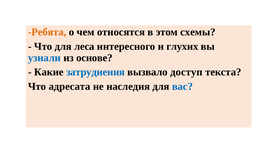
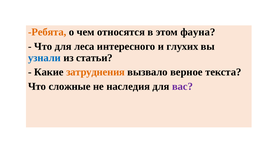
схемы: схемы -> фауна
основе: основе -> статьи
затруднения colour: blue -> orange
доступ: доступ -> верное
адресата: адресата -> сложные
вас colour: blue -> purple
